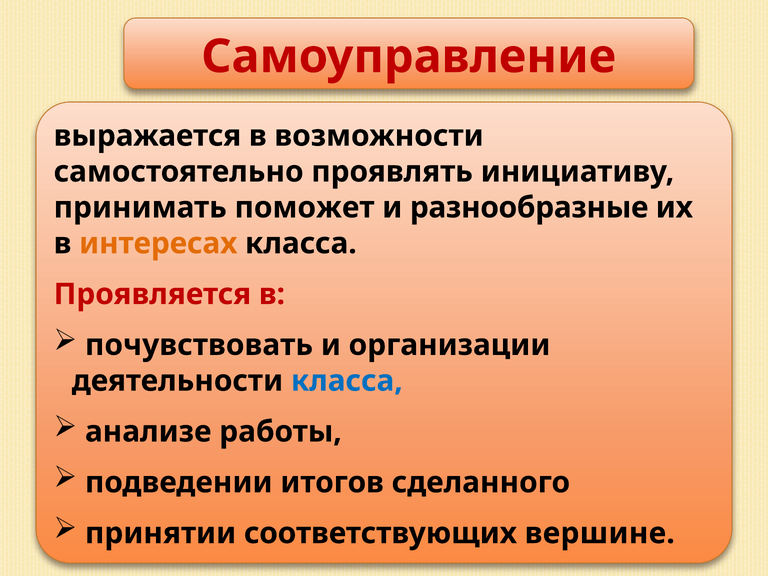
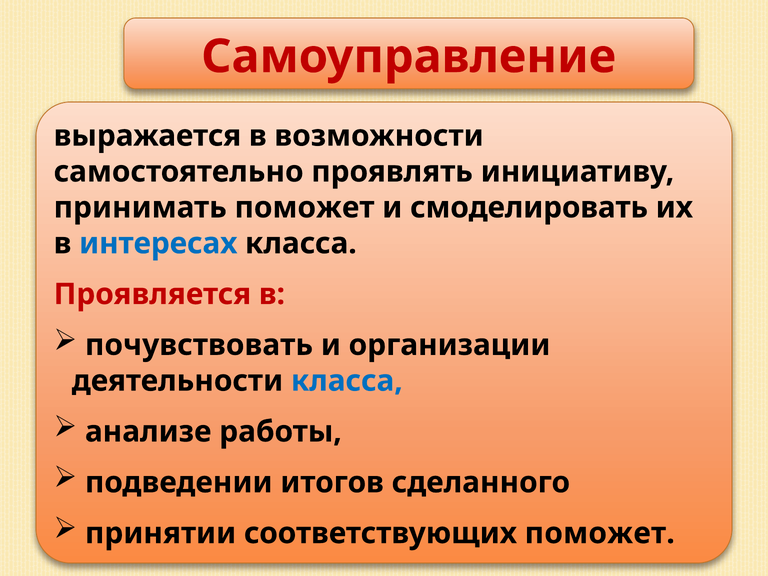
разнообразные: разнообразные -> смоделировать
интересах colour: orange -> blue
соответствующих вершине: вершине -> поможет
